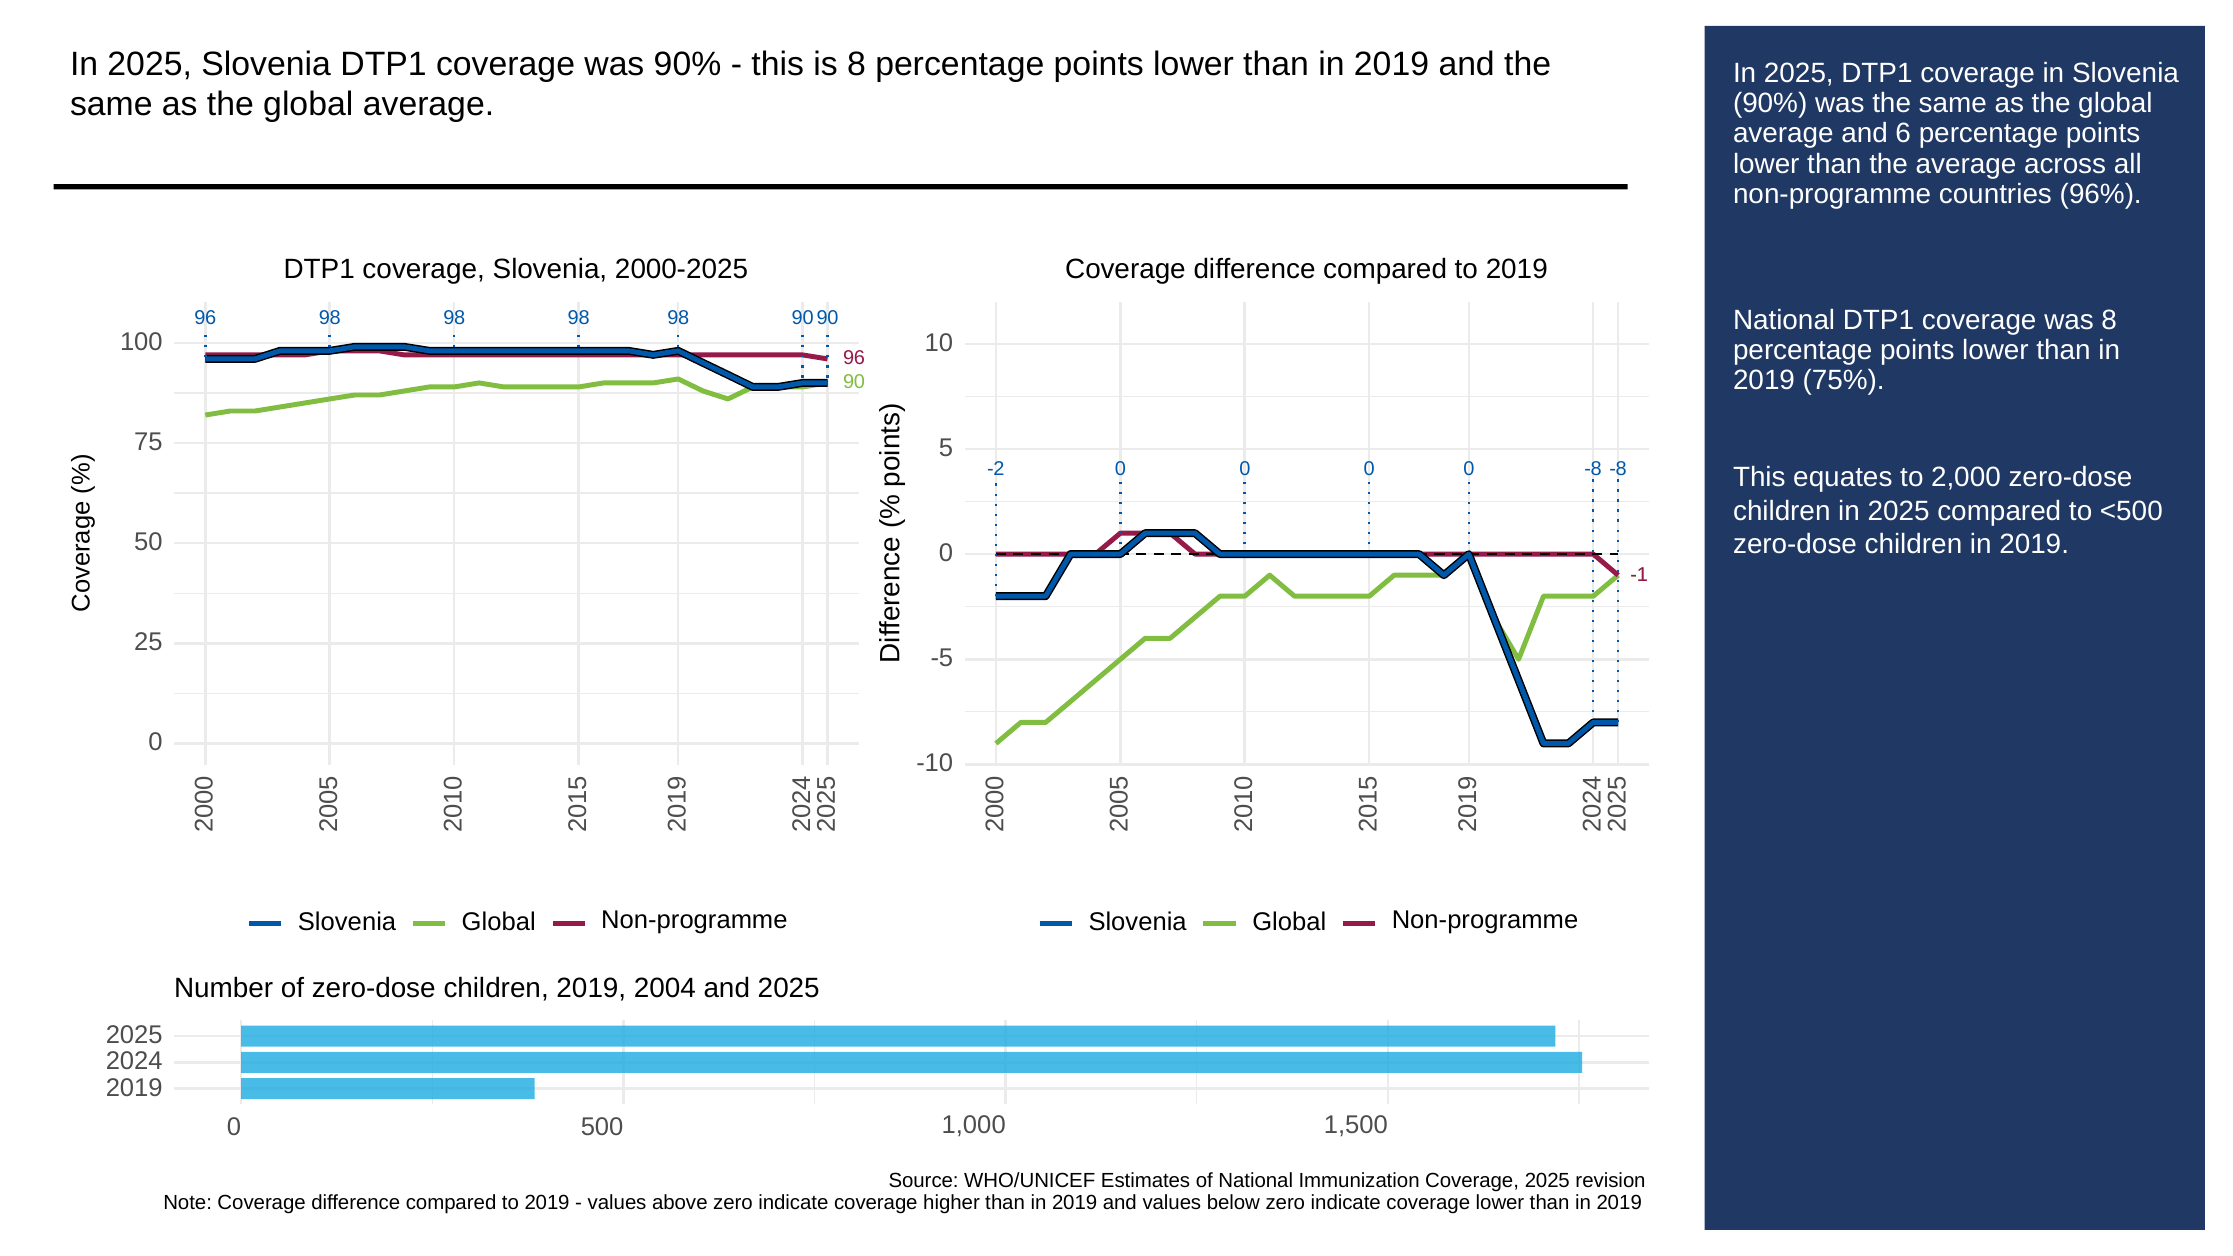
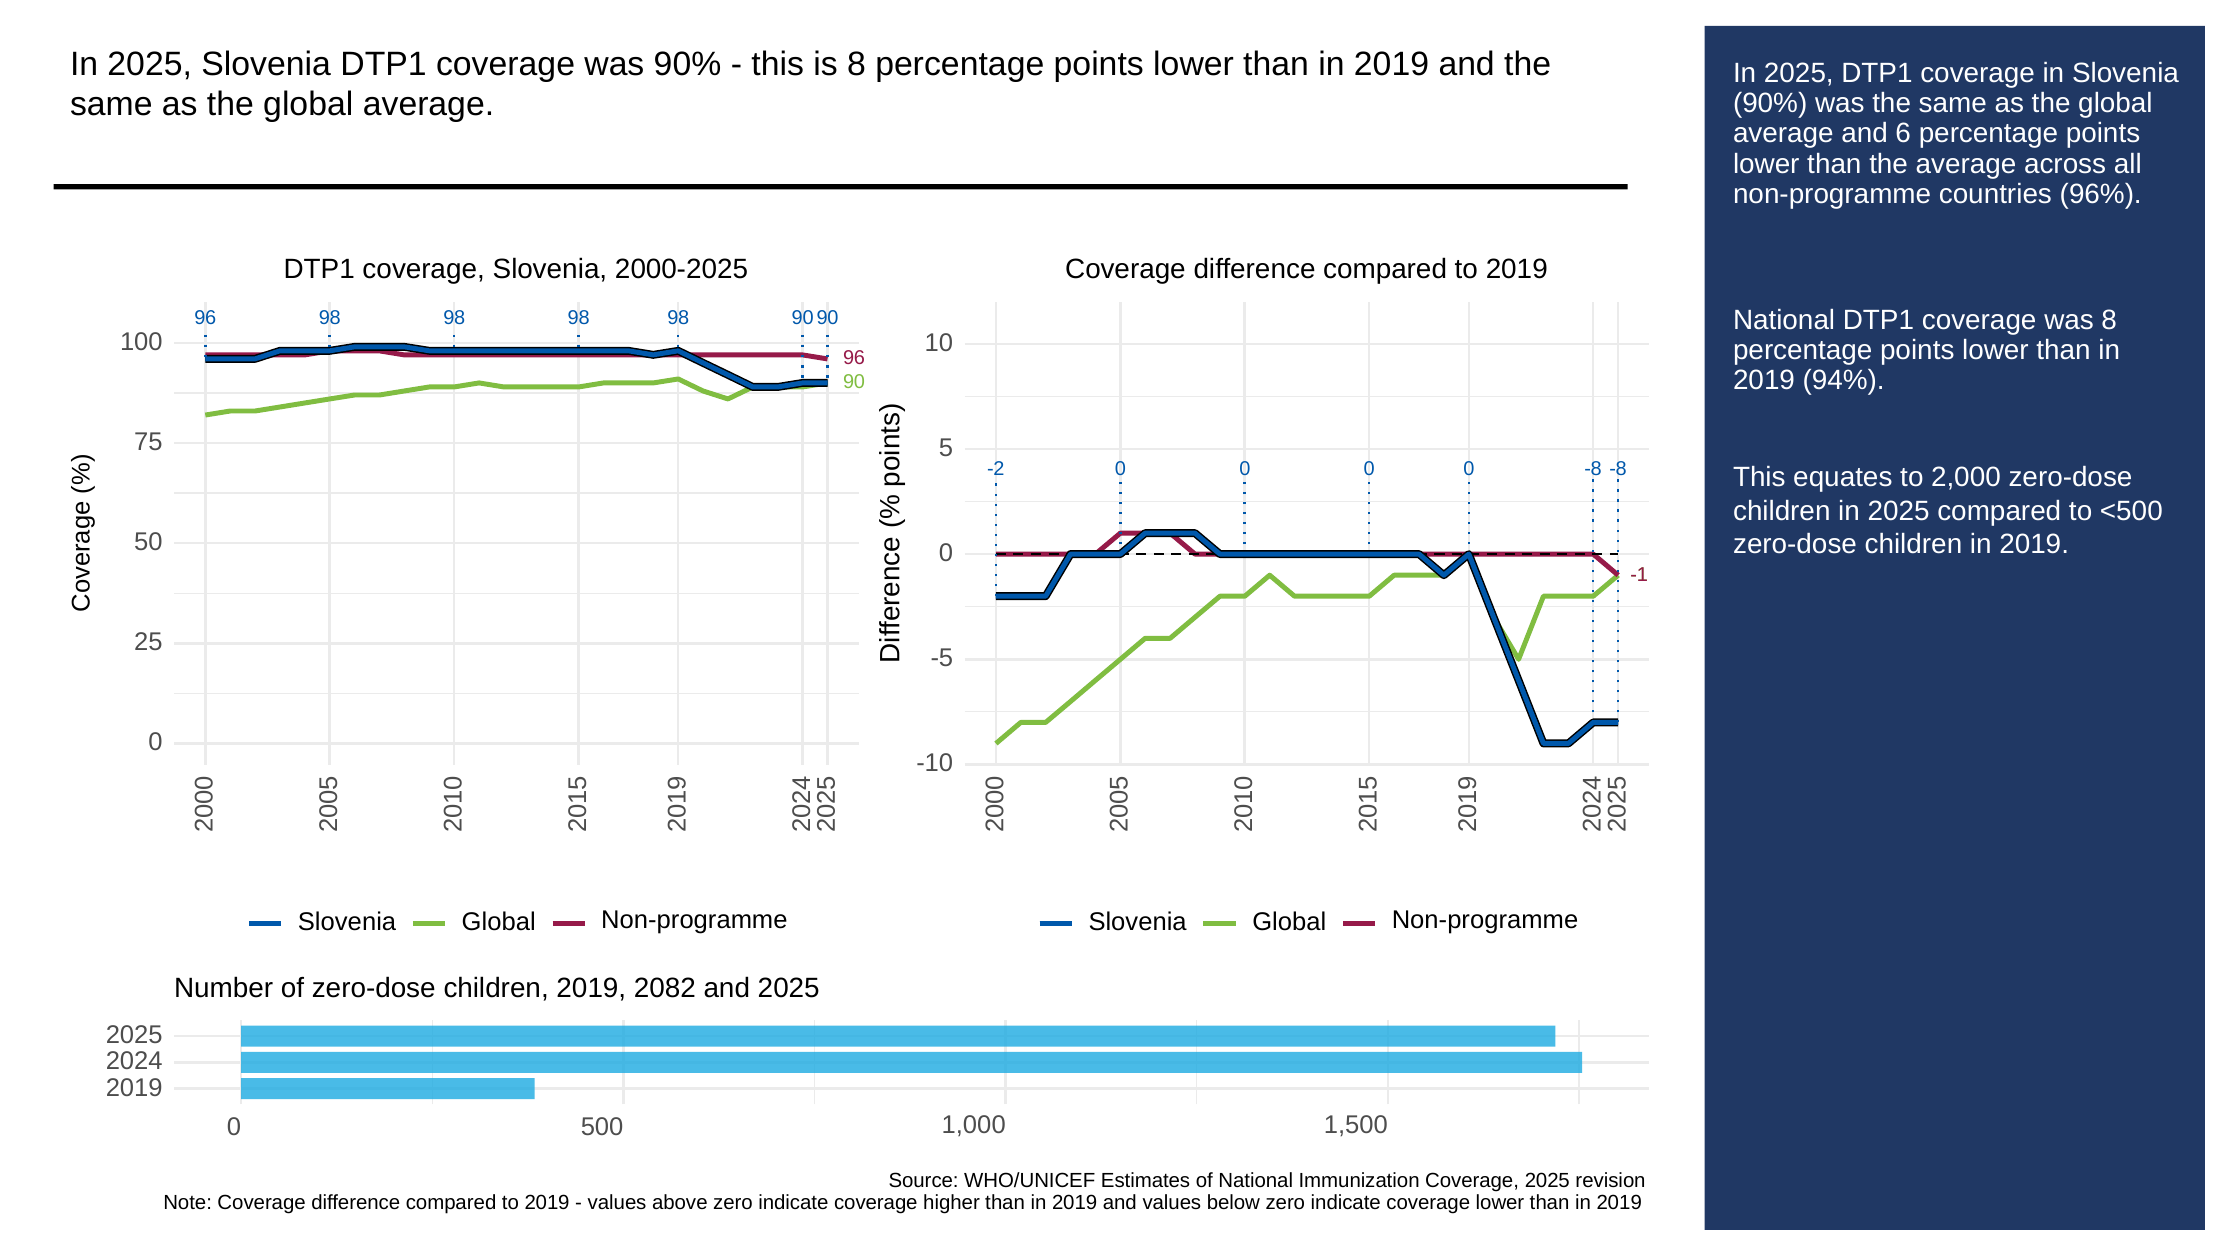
75%: 75% -> 94%
2004: 2004 -> 2082
